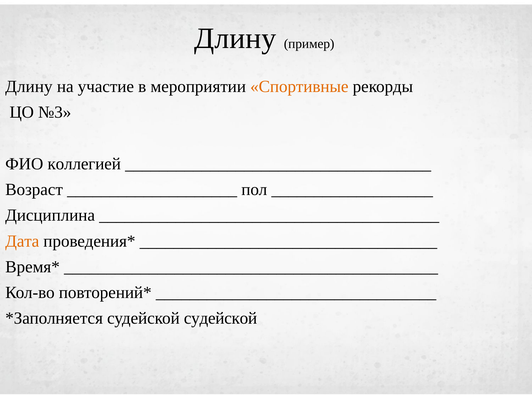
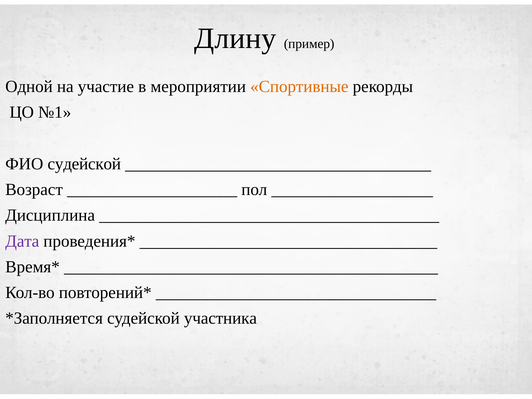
Длину at (29, 87): Длину -> Одной
№3: №3 -> №1
ФИО коллегией: коллегией -> судейской
Дата colour: orange -> purple
судейской судейской: судейской -> участника
